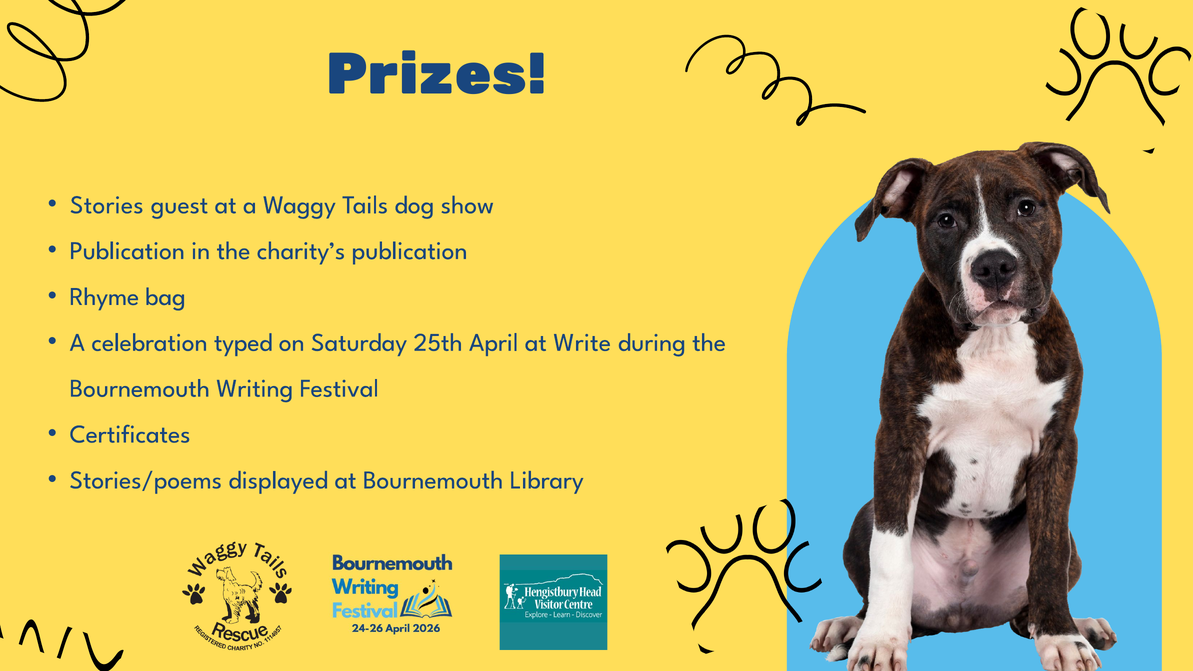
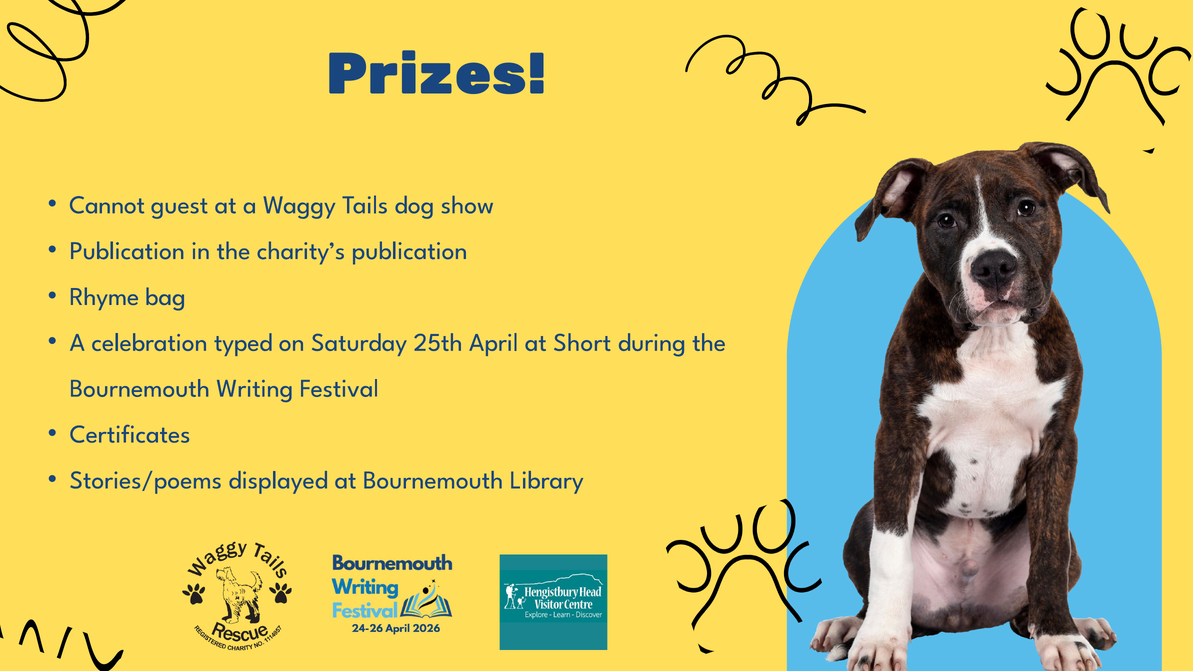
Stories: Stories -> Cannot
Write: Write -> Short
